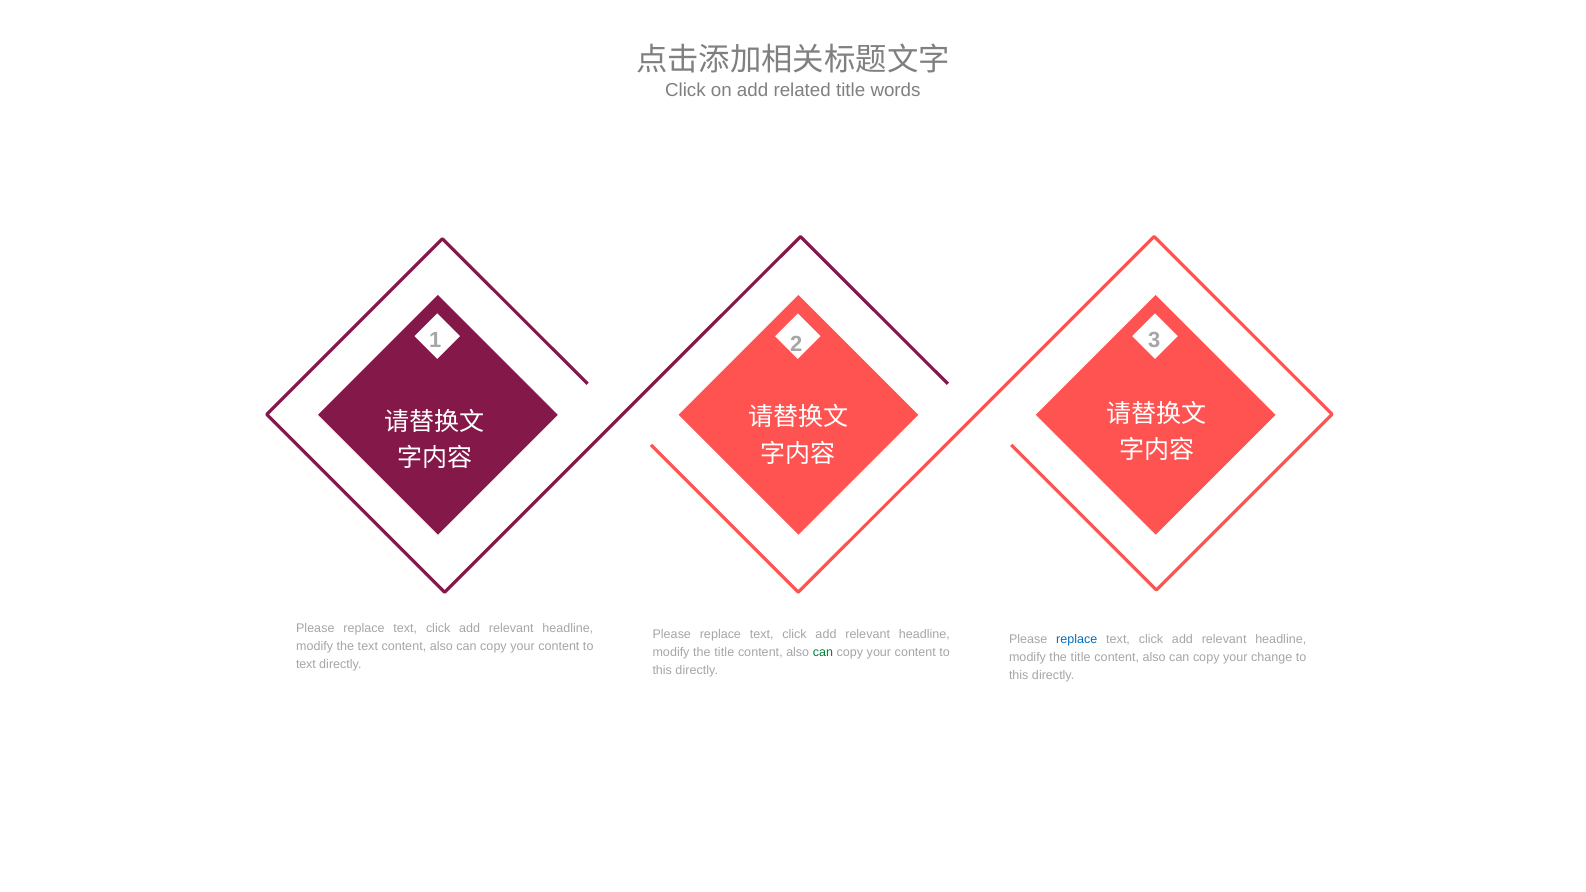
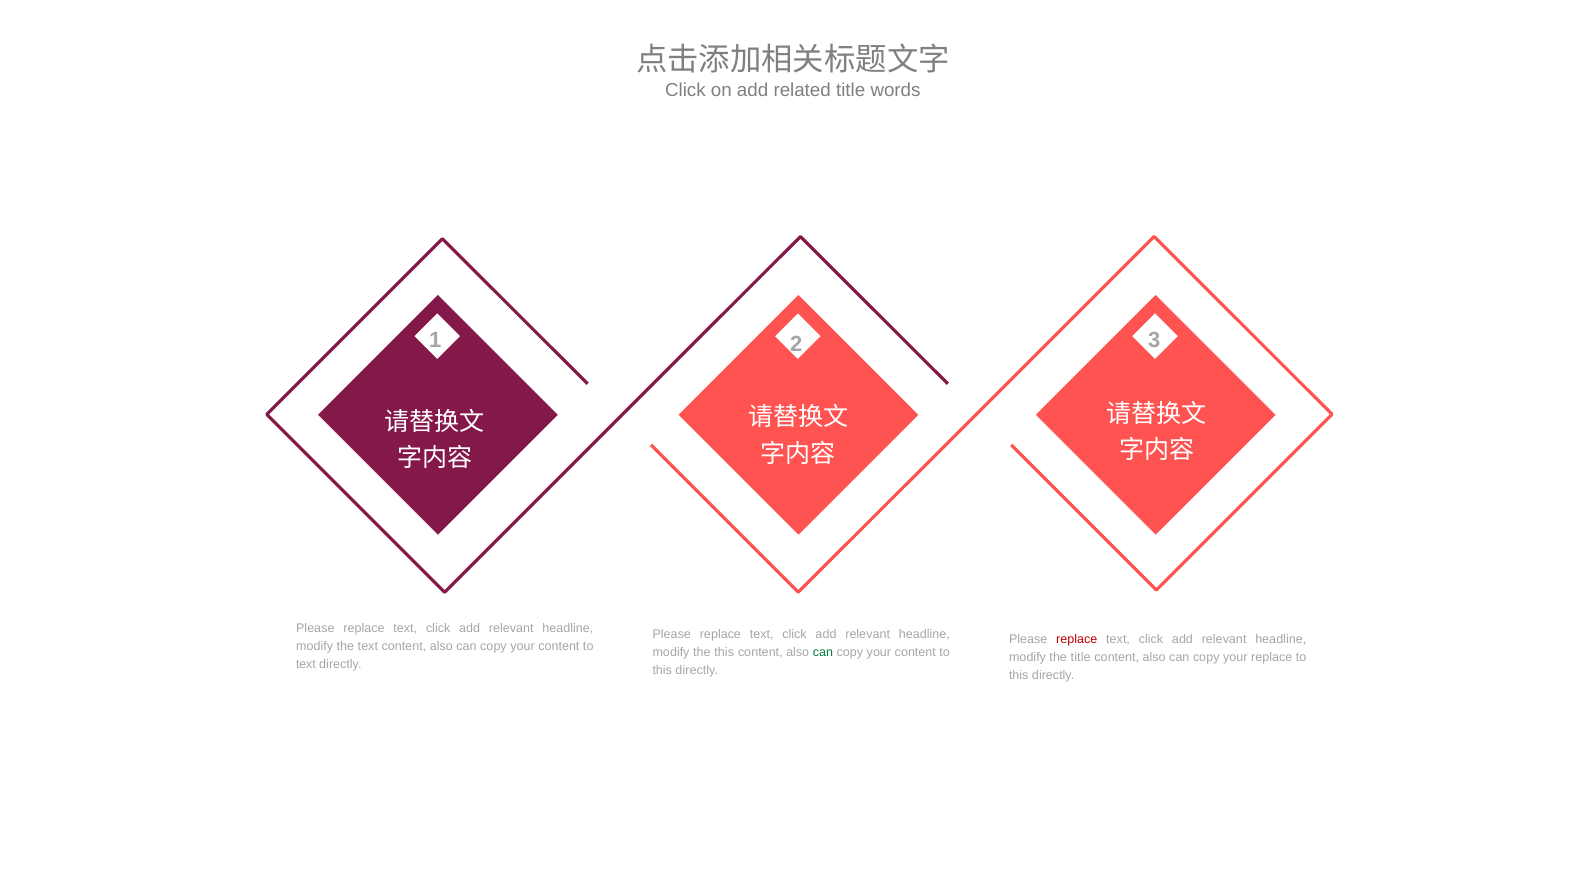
replace at (1077, 640) colour: blue -> red
title at (724, 652): title -> this
your change: change -> replace
